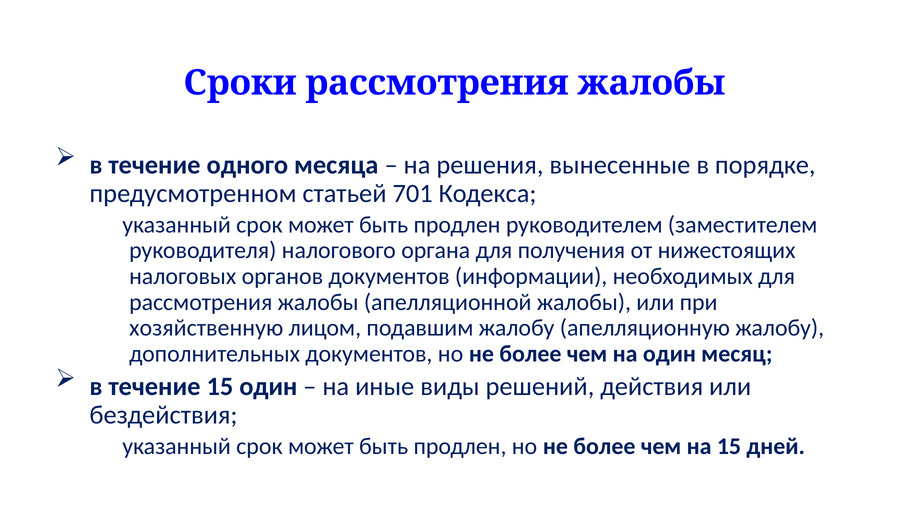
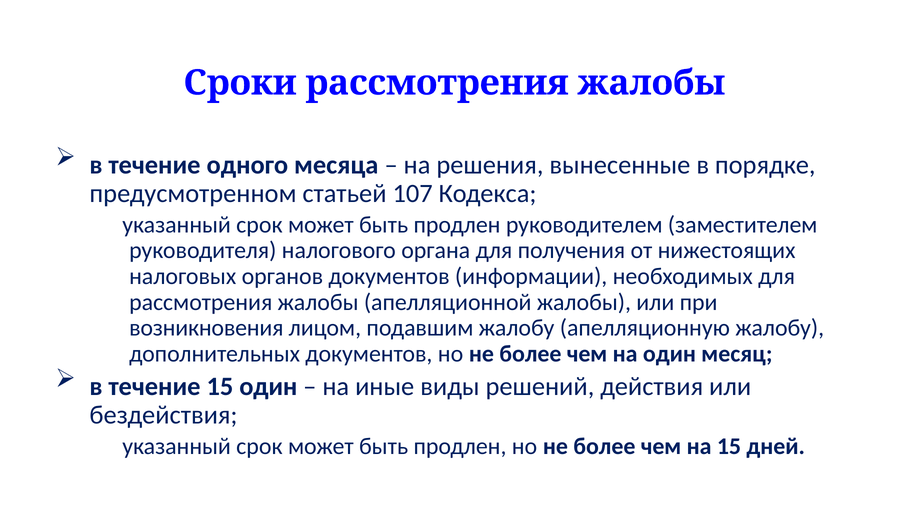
701: 701 -> 107
хозяйственную: хозяйственную -> возникновения
